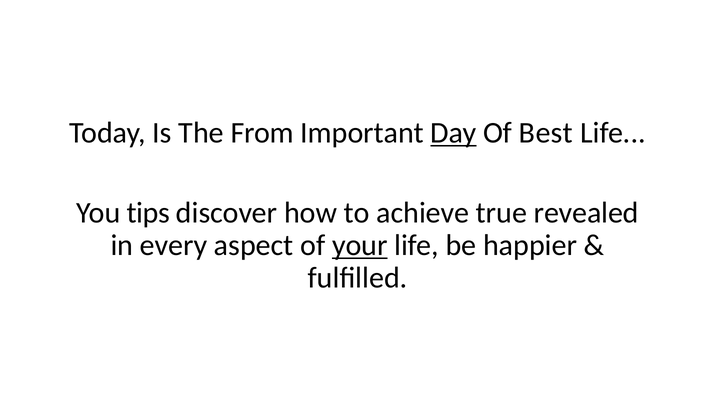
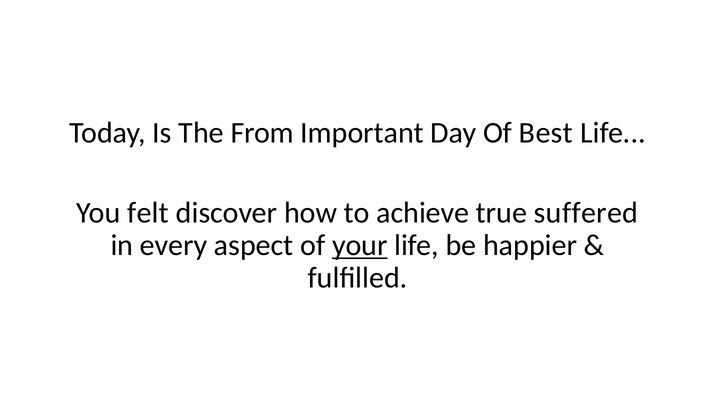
Day underline: present -> none
tips: tips -> felt
revealed: revealed -> suffered
